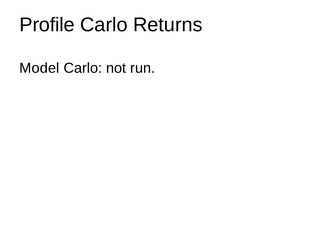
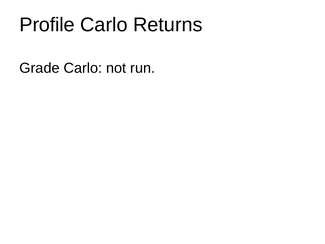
Model: Model -> Grade
